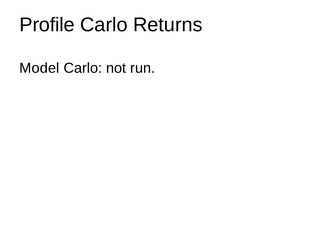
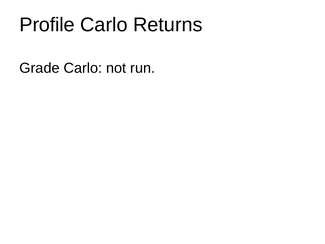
Model: Model -> Grade
